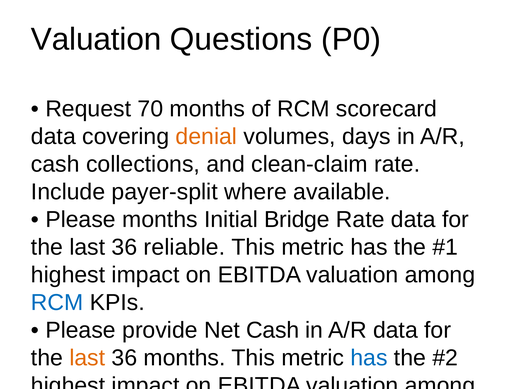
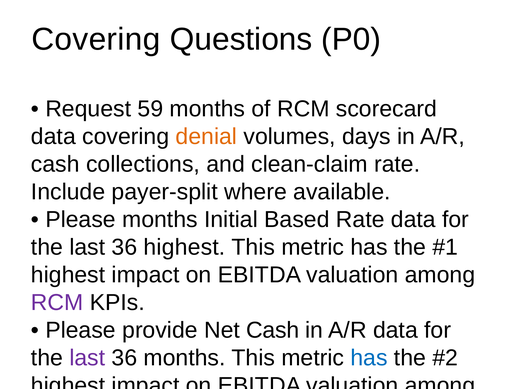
Valuation at (96, 39): Valuation -> Covering
70: 70 -> 59
Bridge: Bridge -> Based
36 reliable: reliable -> highest
RCM at (57, 302) colour: blue -> purple
last at (87, 357) colour: orange -> purple
